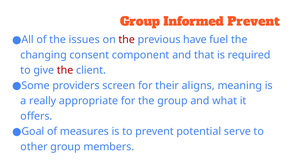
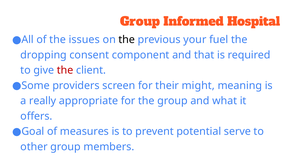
Informed Prevent: Prevent -> Hospital
the at (127, 40) colour: red -> black
have: have -> your
changing: changing -> dropping
aligns: aligns -> might
